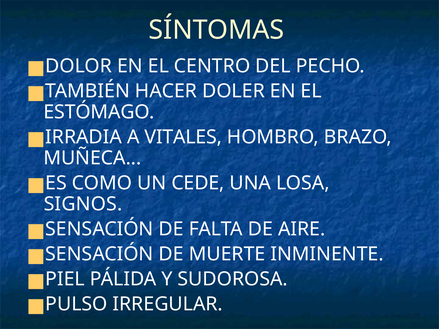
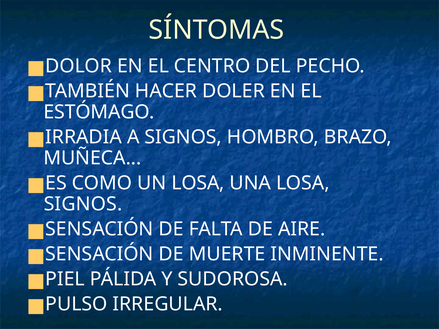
A VITALES: VITALES -> SIGNOS
UN CEDE: CEDE -> LOSA
